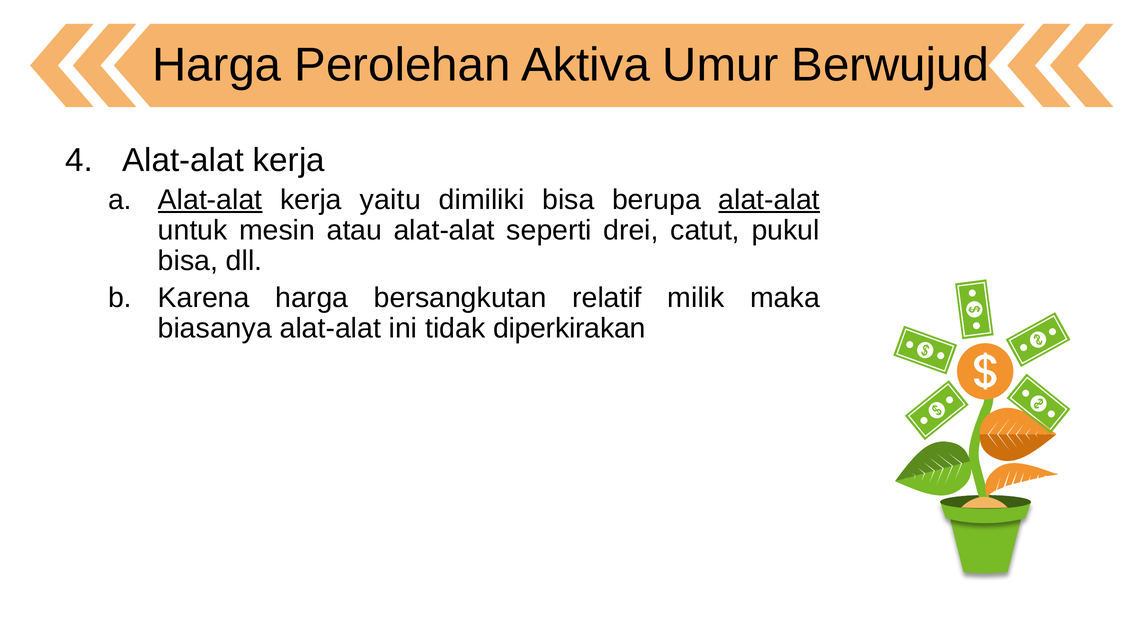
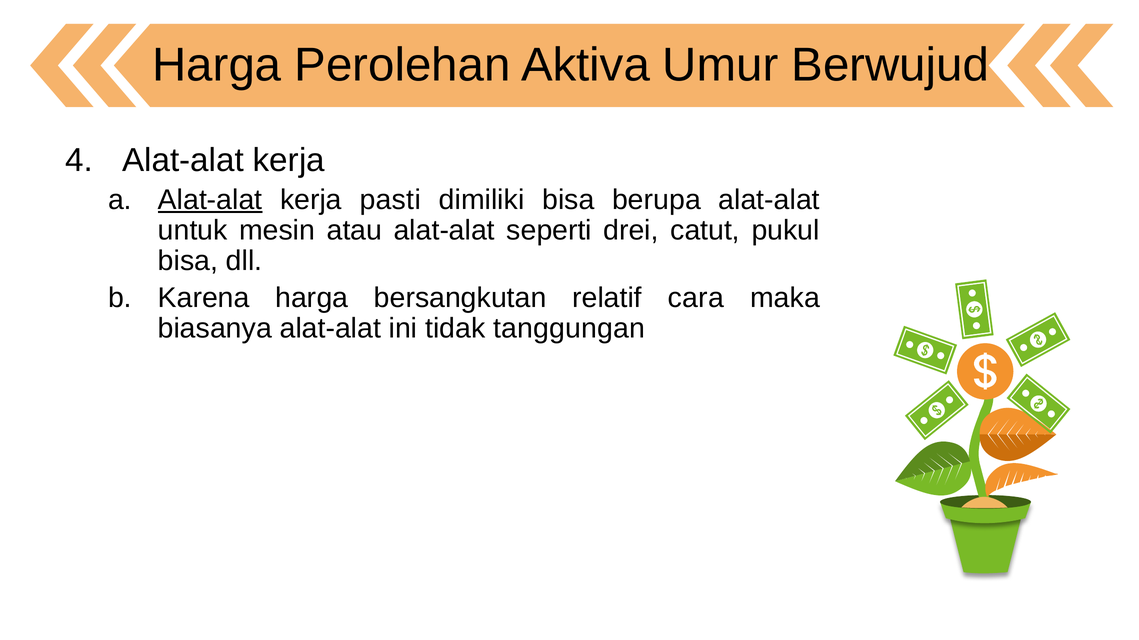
yaitu: yaitu -> pasti
alat-alat at (769, 200) underline: present -> none
milik: milik -> cara
diperkirakan: diperkirakan -> tanggungan
